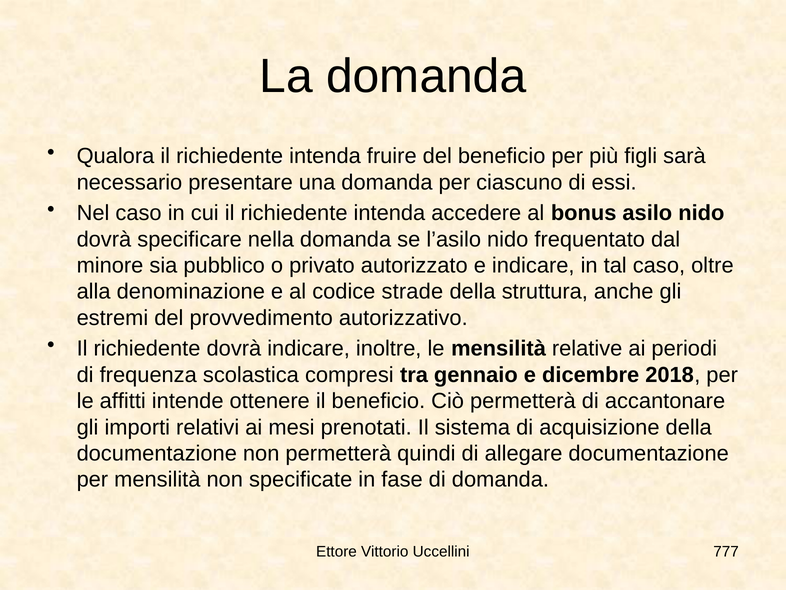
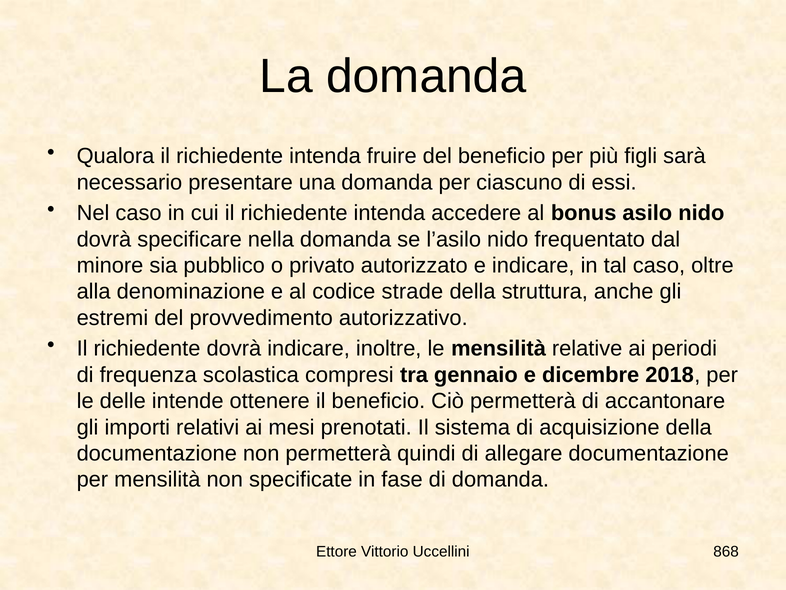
affitti: affitti -> delle
777: 777 -> 868
